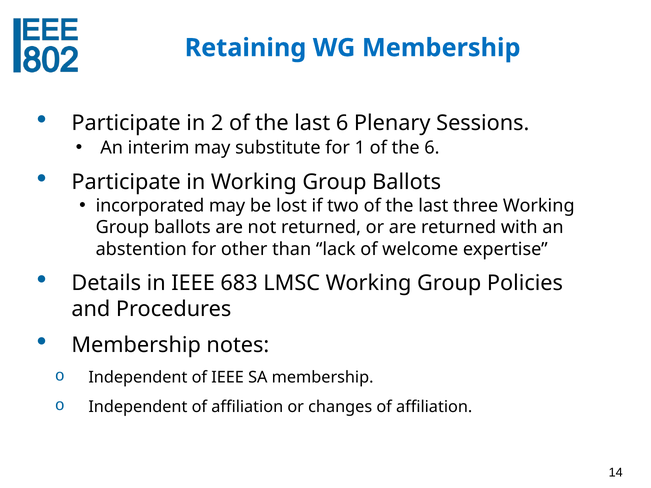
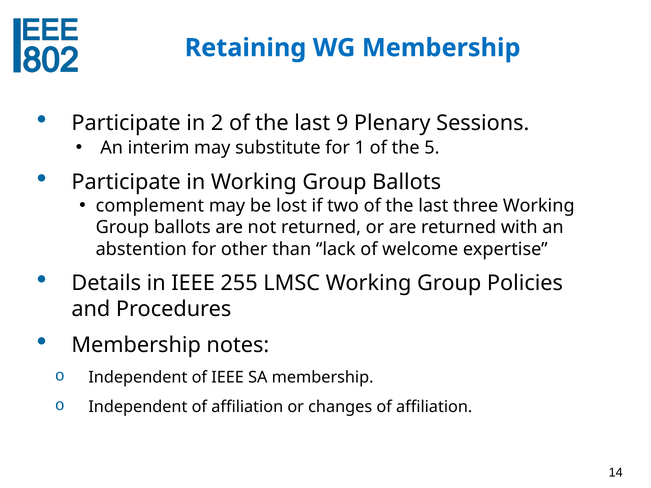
last 6: 6 -> 9
the 6: 6 -> 5
incorporated: incorporated -> complement
683: 683 -> 255
